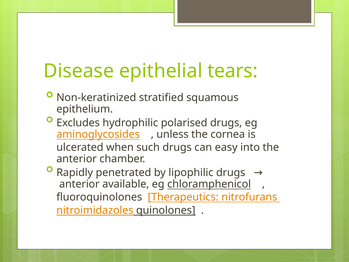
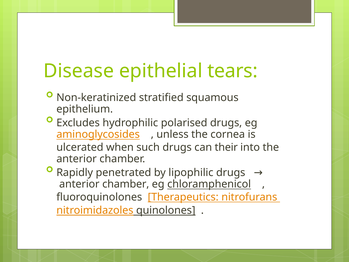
easy: easy -> their
available at (126, 184): available -> chamber
